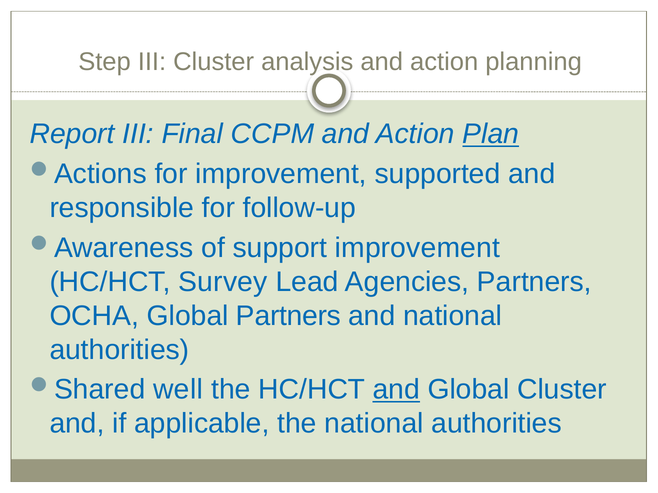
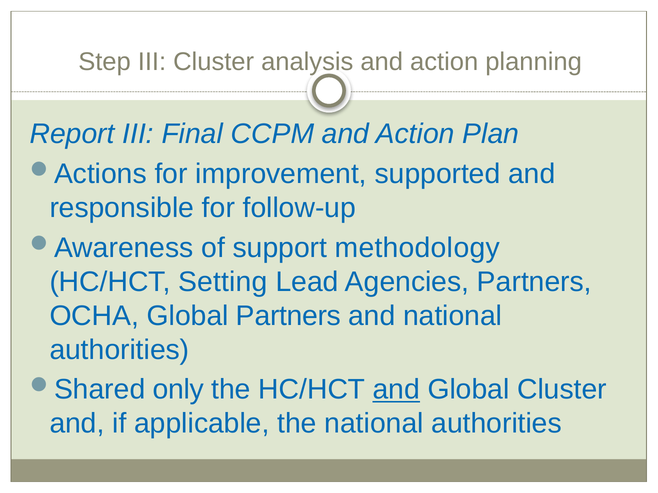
Plan underline: present -> none
support improvement: improvement -> methodology
Survey: Survey -> Setting
well: well -> only
